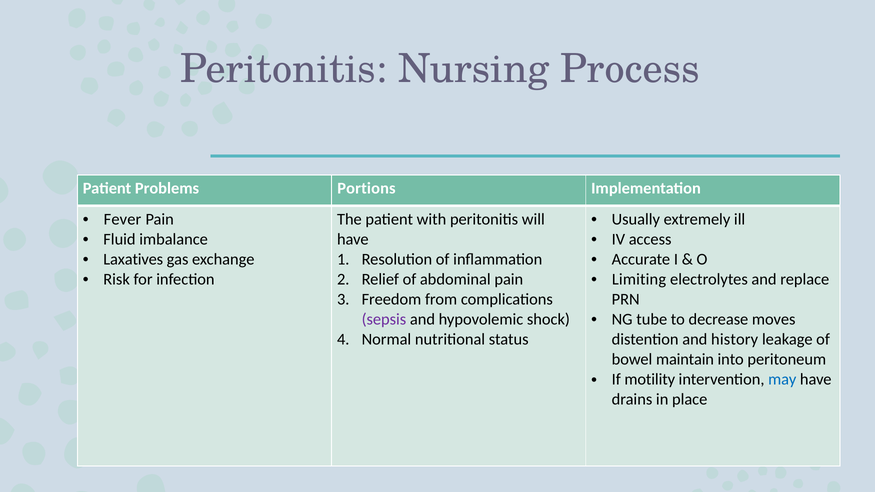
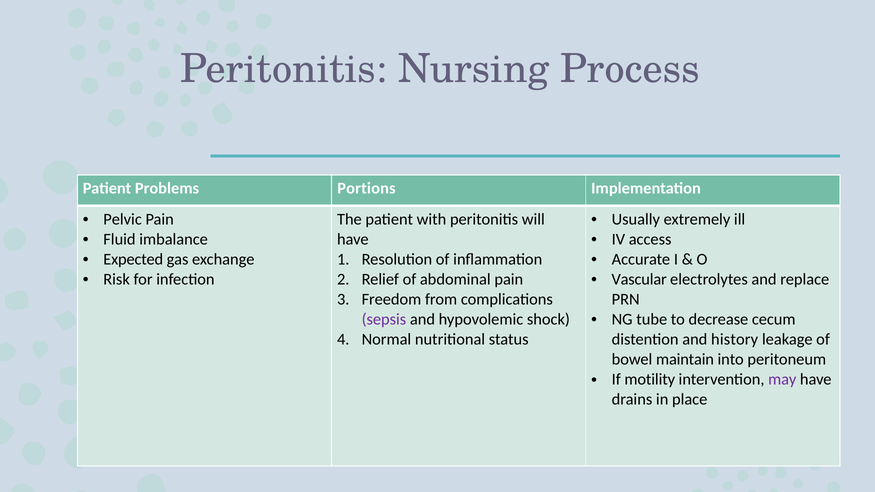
Fever: Fever -> Pelvic
Laxatives: Laxatives -> Expected
Limiting: Limiting -> Vascular
moves: moves -> cecum
may colour: blue -> purple
